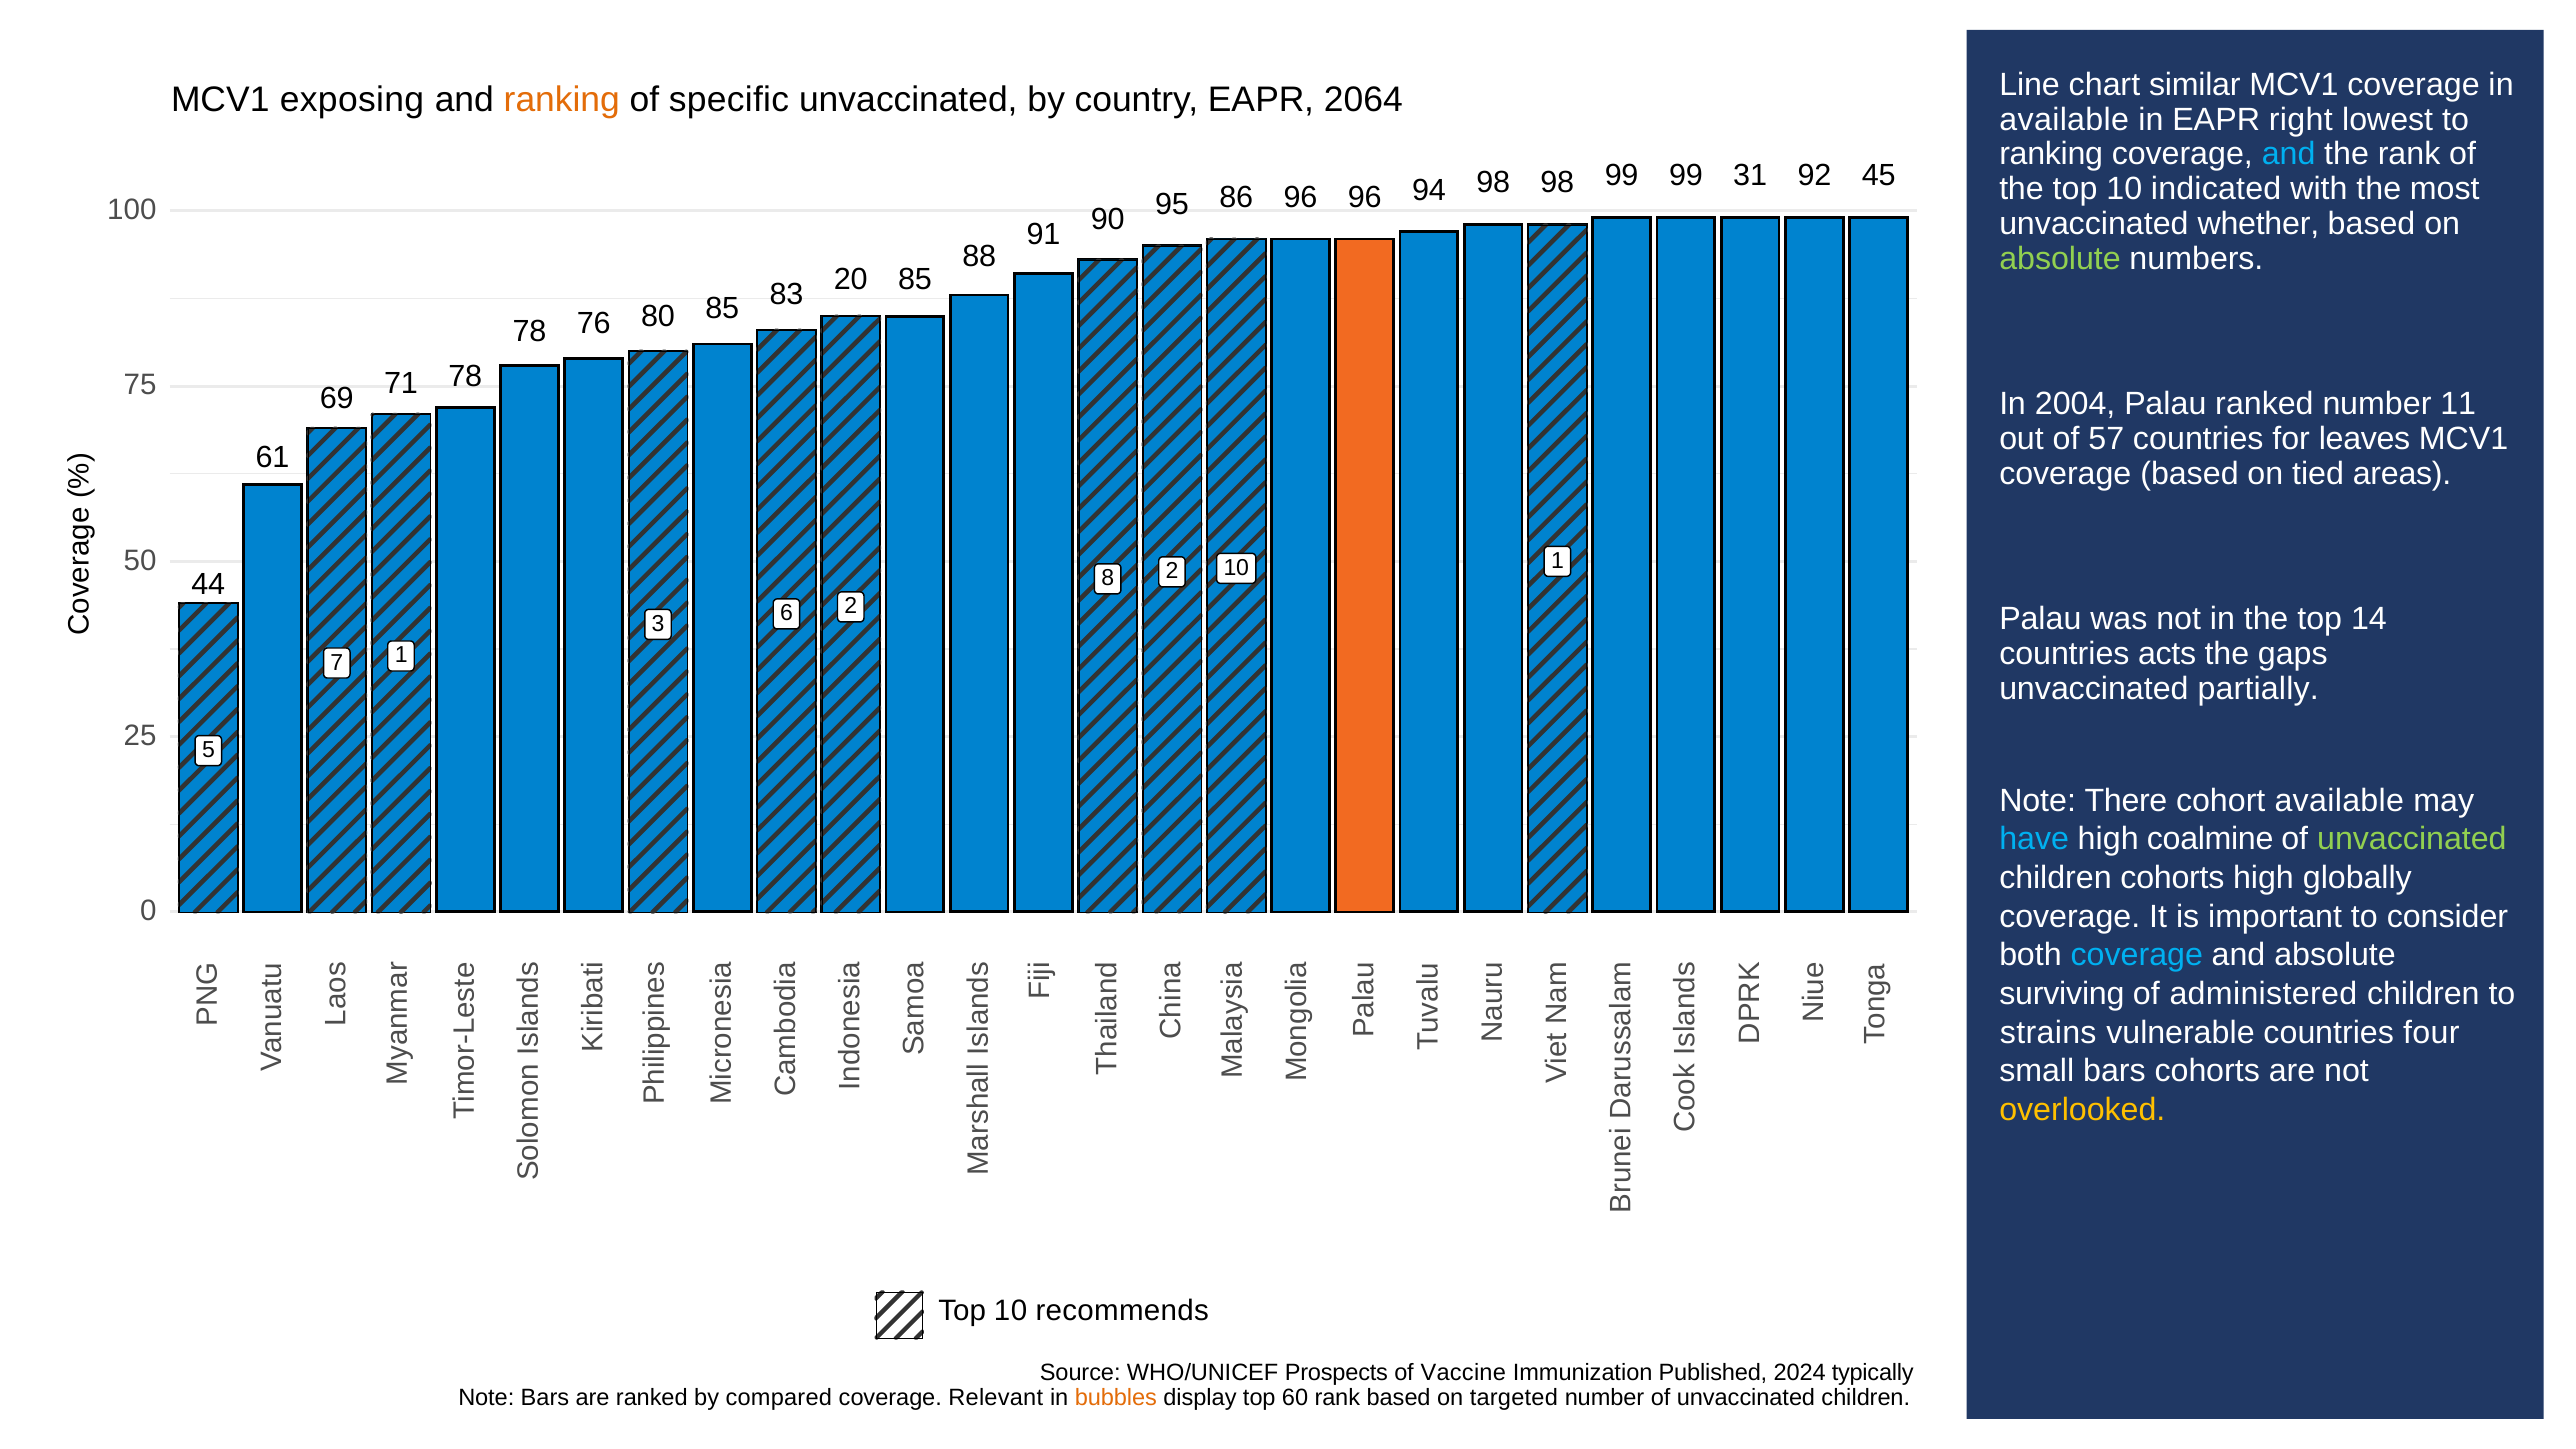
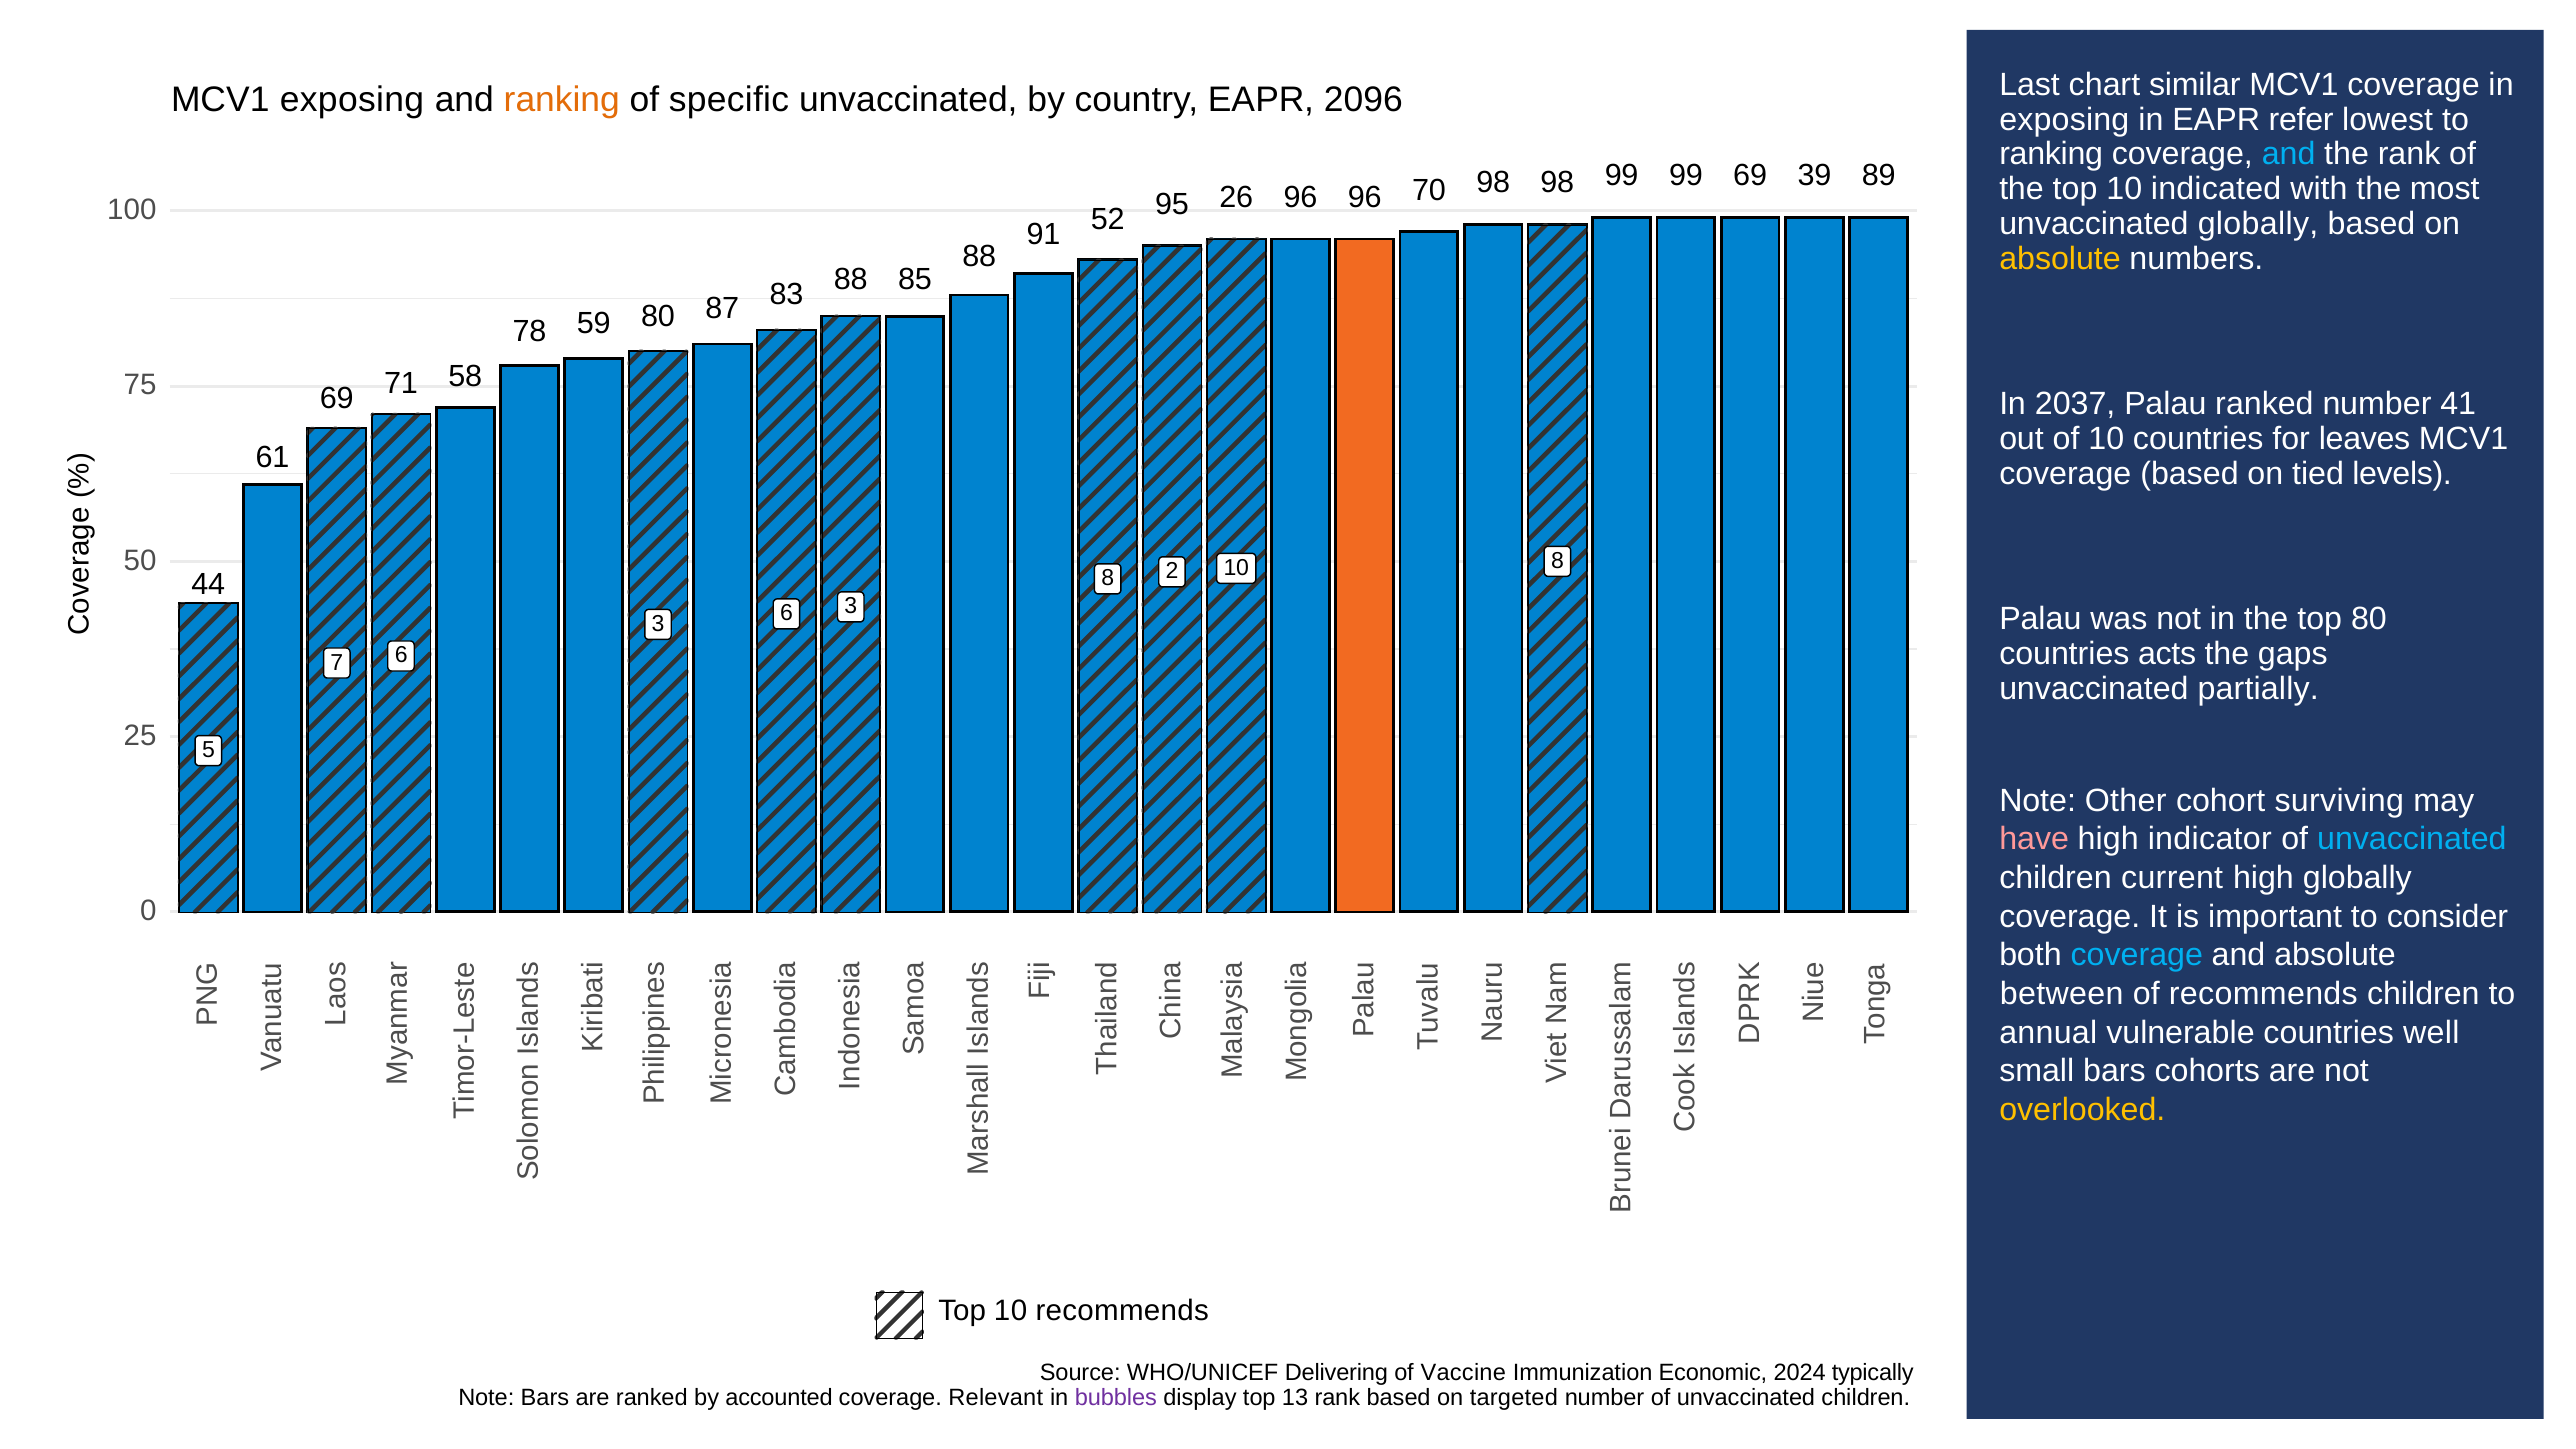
Line: Line -> Last
2064: 2064 -> 2096
available at (2064, 119): available -> exposing
right: right -> refer
92: 92 -> 39
45: 45 -> 89
98 31: 31 -> 69
unvaccinated whether: whether -> globally
90: 90 -> 52
86: 86 -> 26
94: 94 -> 70
absolute at (2060, 258) colour: light green -> yellow
76: 76 -> 59
80 85: 85 -> 87
83 20: 20 -> 88
71 78: 78 -> 58
2004: 2004 -> 2037
11: 11 -> 41
of 57: 57 -> 10
areas: areas -> levels
10 1: 1 -> 8
top 14: 14 -> 80
3 6 2: 2 -> 3
7 1: 1 -> 6
There: There -> Other
cohort available: available -> surviving
have colour: light blue -> pink
coalmine: coalmine -> indicator
unvaccinated at (2412, 839) colour: light green -> light blue
children cohorts: cohorts -> current
surviving: surviving -> between
of administered: administered -> recommends
strains: strains -> annual
four: four -> well
Prospects: Prospects -> Delivering
Published: Published -> Economic
compared: compared -> accounted
bubbles colour: orange -> purple
60: 60 -> 13
